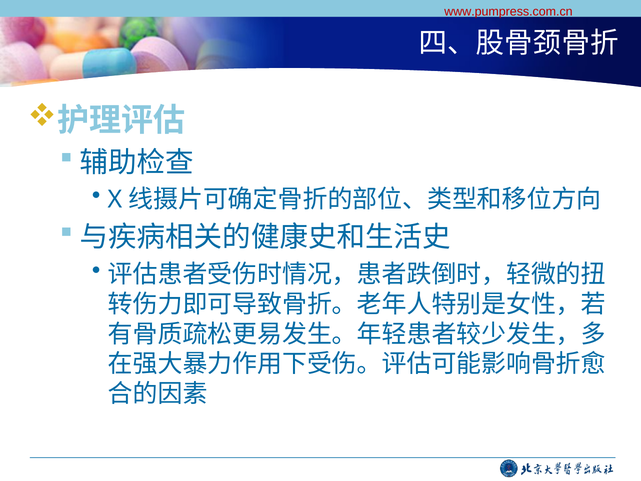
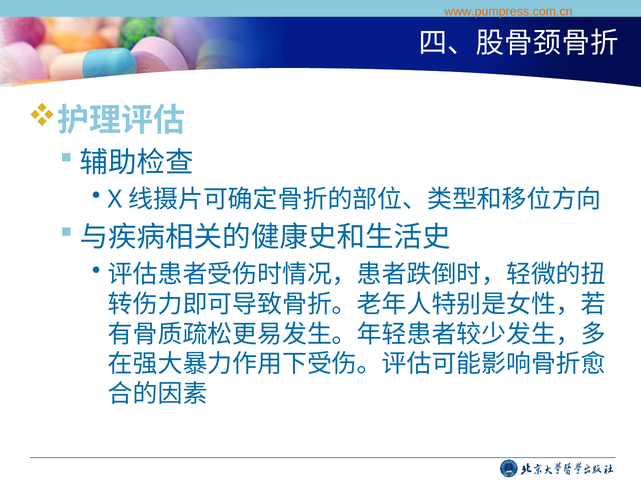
www.pumpress.com.cn colour: red -> orange
